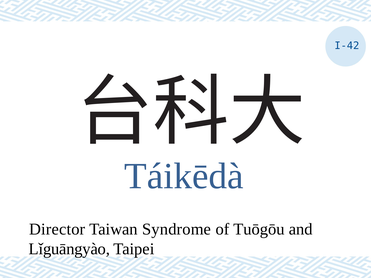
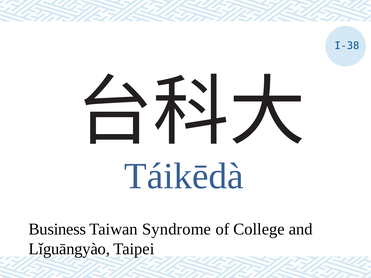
I-42: I-42 -> I-38
Director: Director -> Business
Tuōgōu: Tuōgōu -> College
